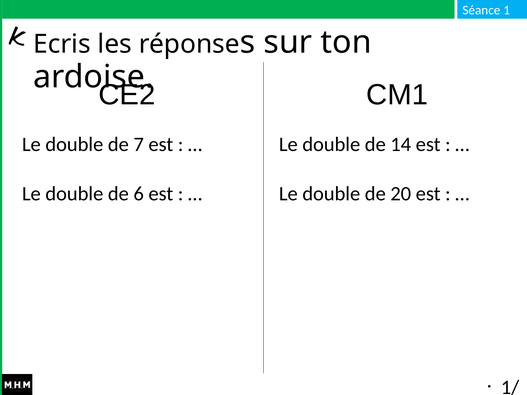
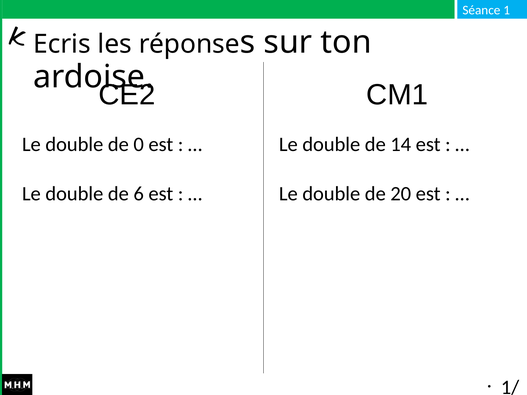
7: 7 -> 0
